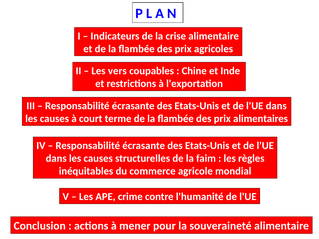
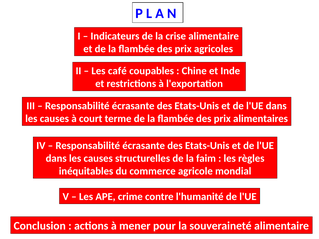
vers: vers -> café
